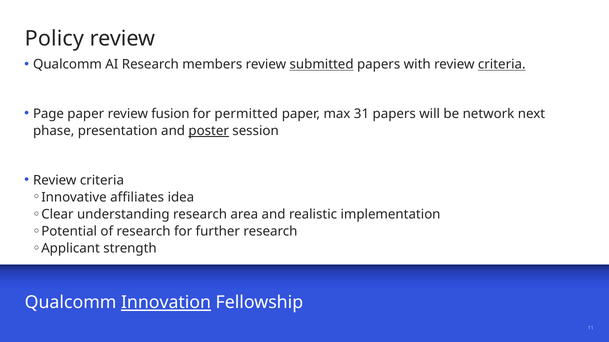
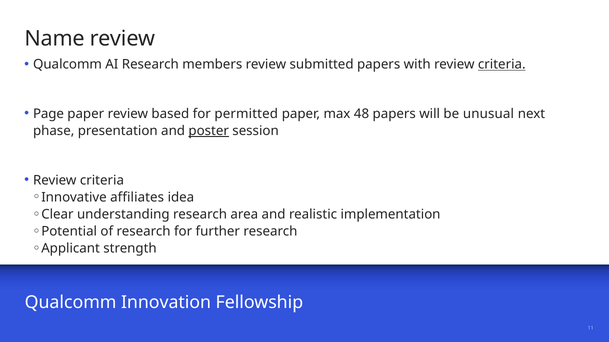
Policy: Policy -> Name
submitted underline: present -> none
fusion: fusion -> based
31: 31 -> 48
network: network -> unusual
Innovation underline: present -> none
